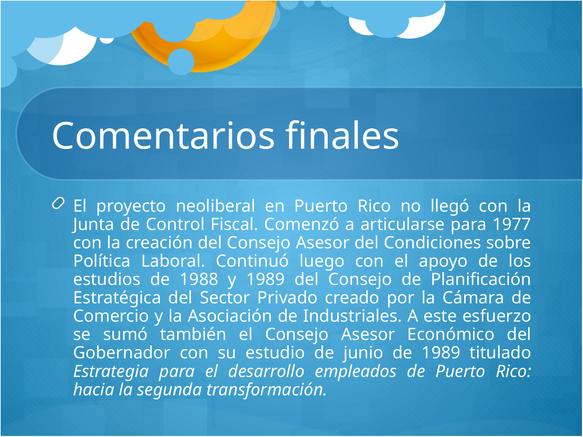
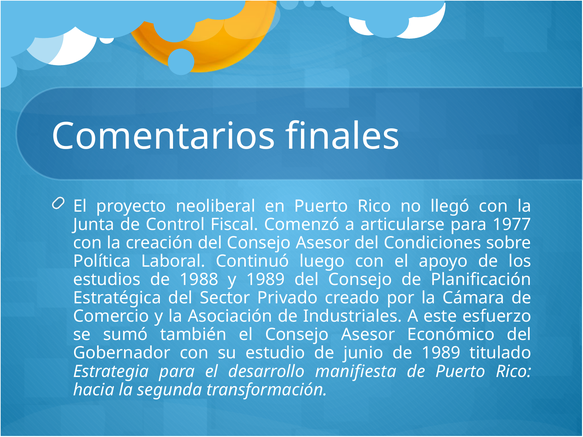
empleados: empleados -> manifiesta
